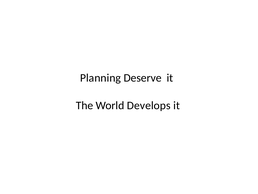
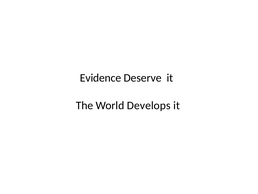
Planning: Planning -> Evidence
